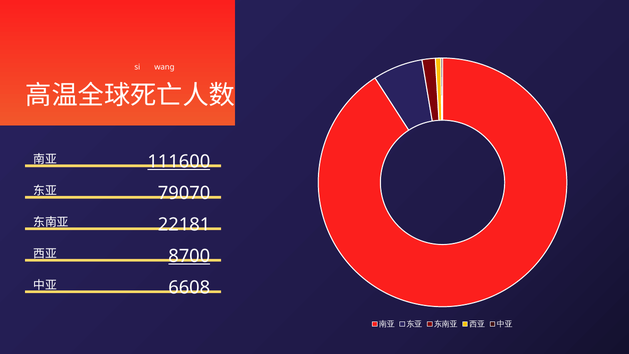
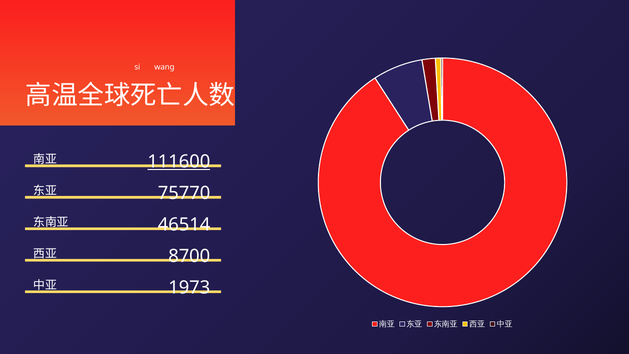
79070: 79070 -> 75770
22181: 22181 -> 46514
8700 underline: present -> none
6608: 6608 -> 1973
